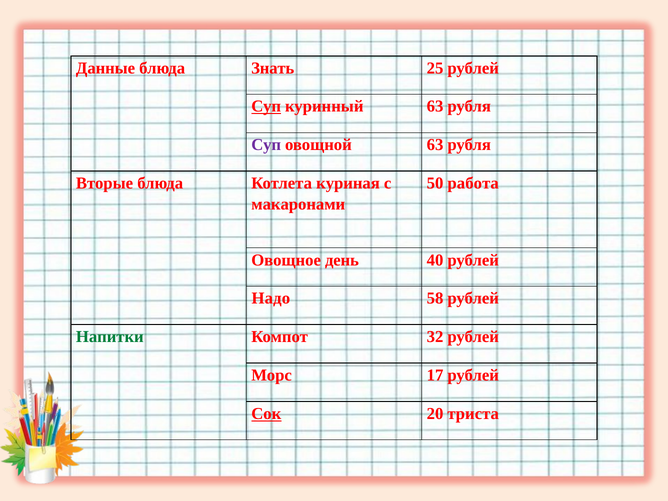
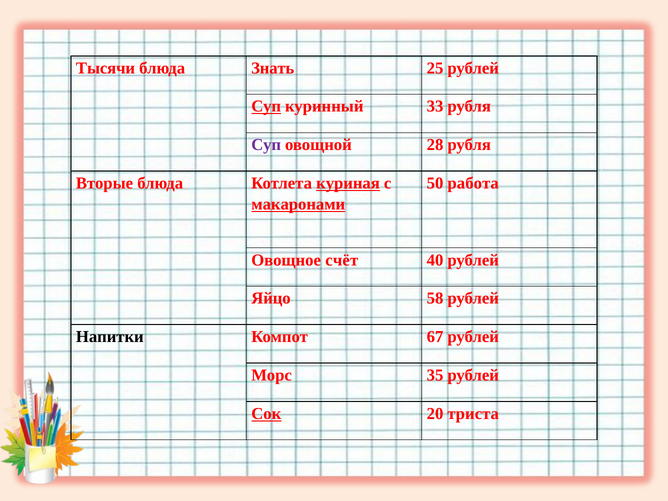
Данные: Данные -> Тысячи
куринный 63: 63 -> 33
овощной 63: 63 -> 28
куриная underline: none -> present
макаронами underline: none -> present
день: день -> счёт
Надо: Надо -> Яйцо
Напитки colour: green -> black
32: 32 -> 67
17: 17 -> 35
